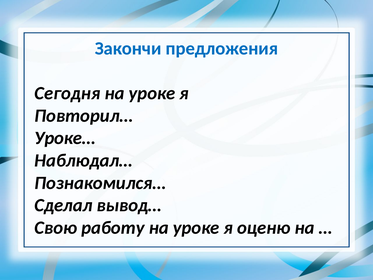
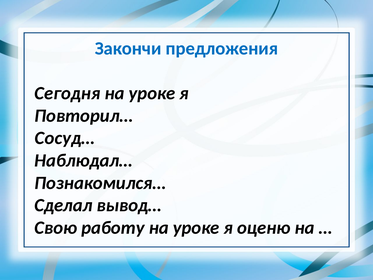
Уроке…: Уроке… -> Сосуд…
